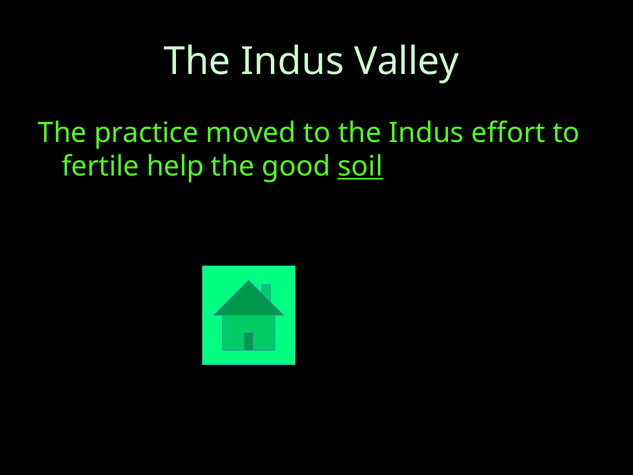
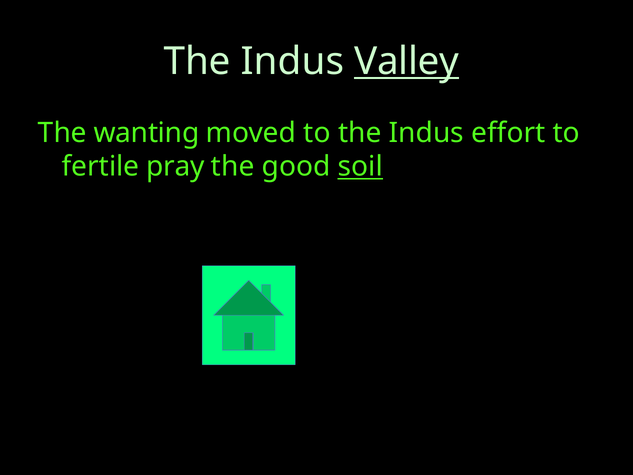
Valley underline: none -> present
practice: practice -> wanting
help: help -> pray
